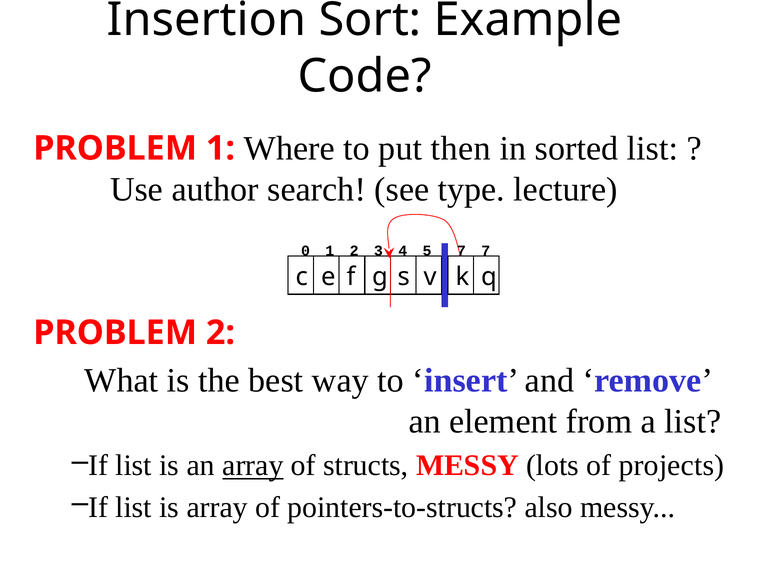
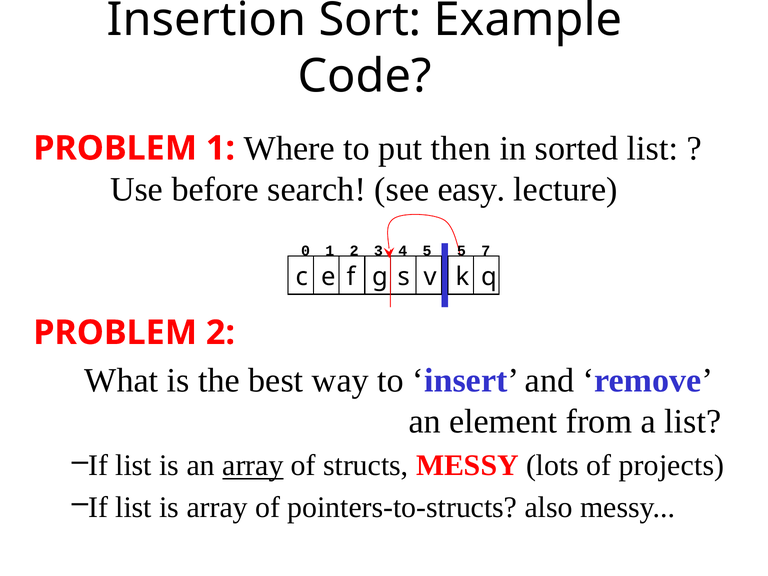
author: author -> before
type: type -> easy
5 7: 7 -> 5
